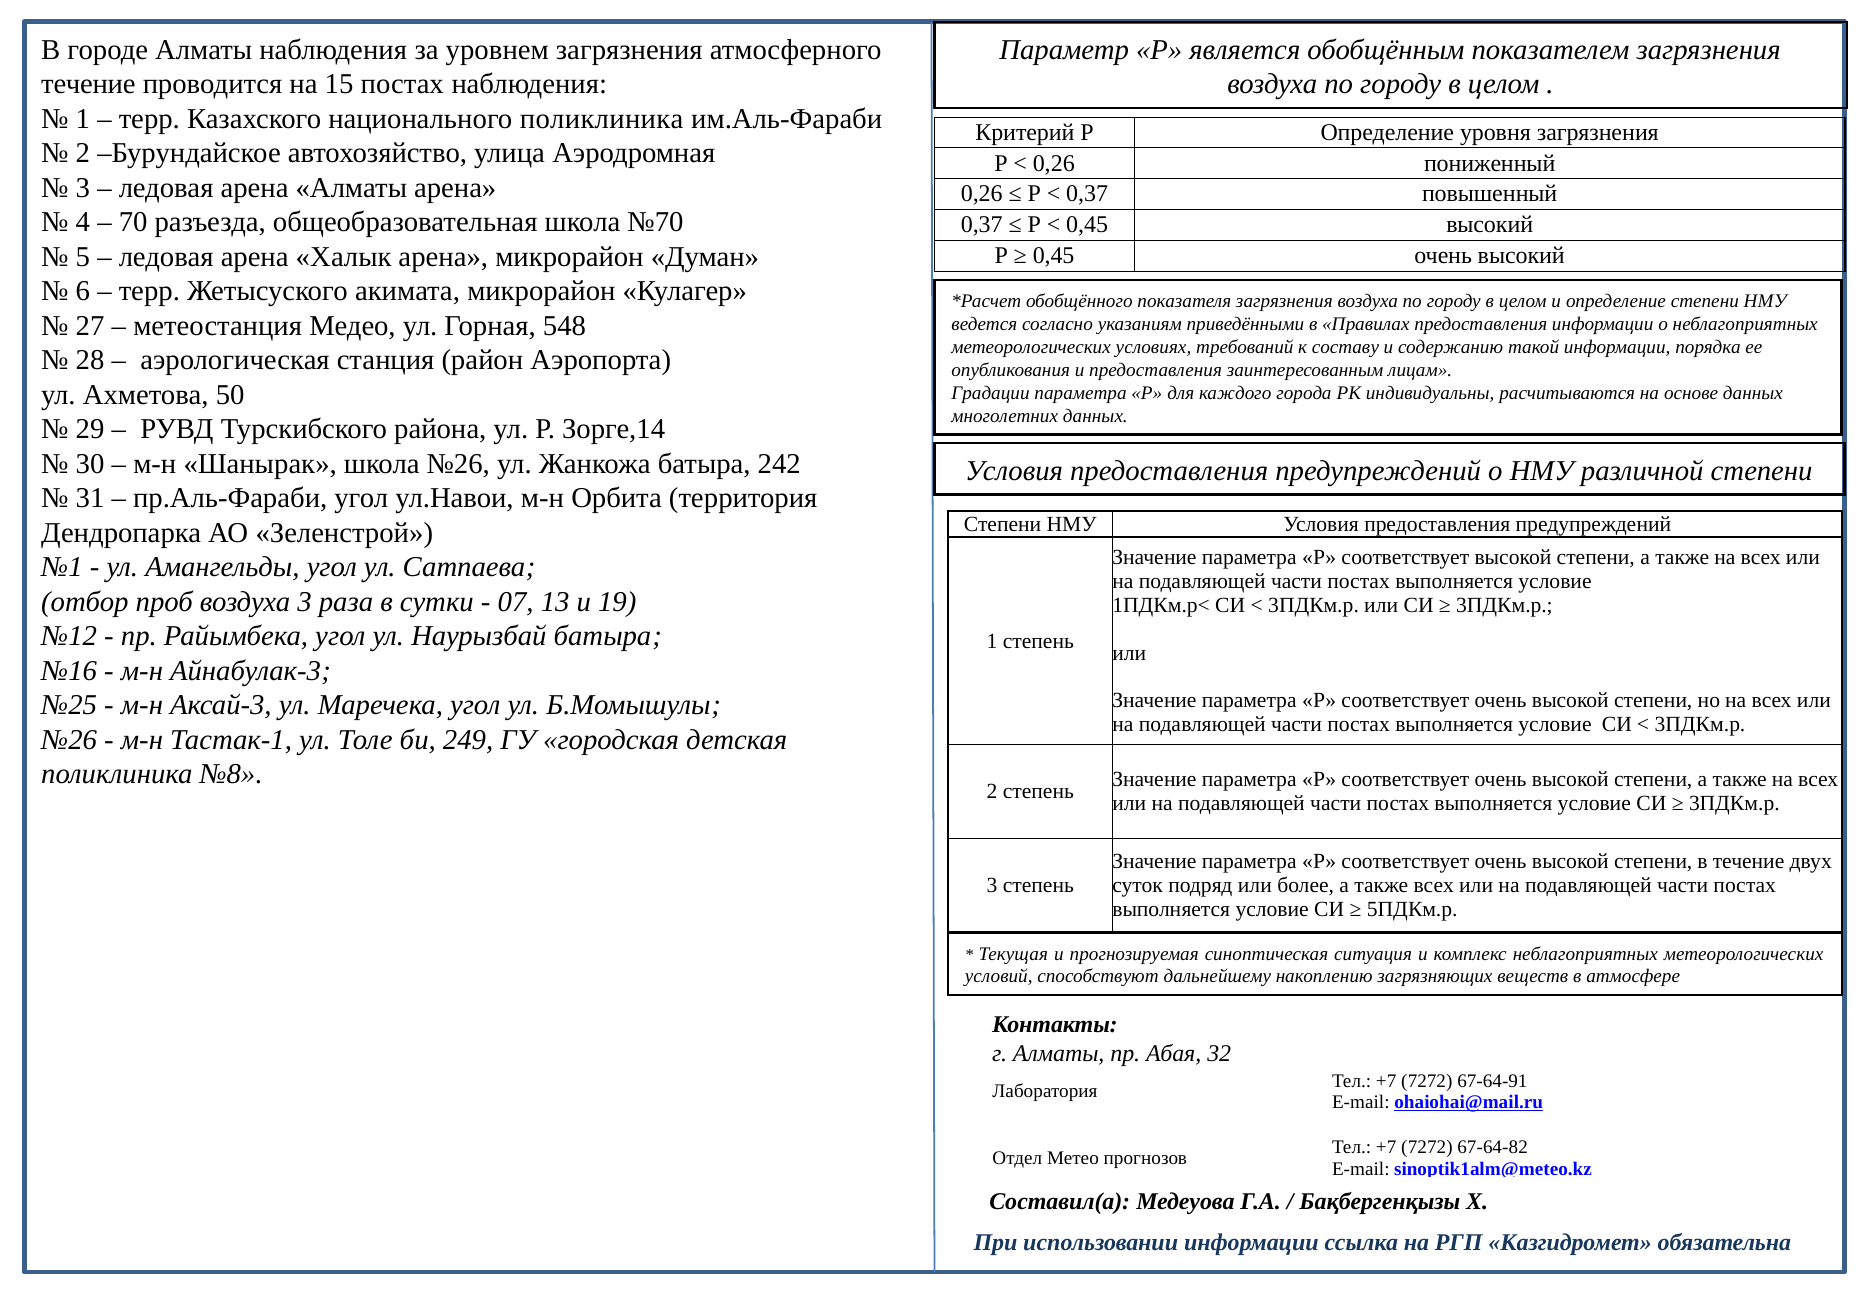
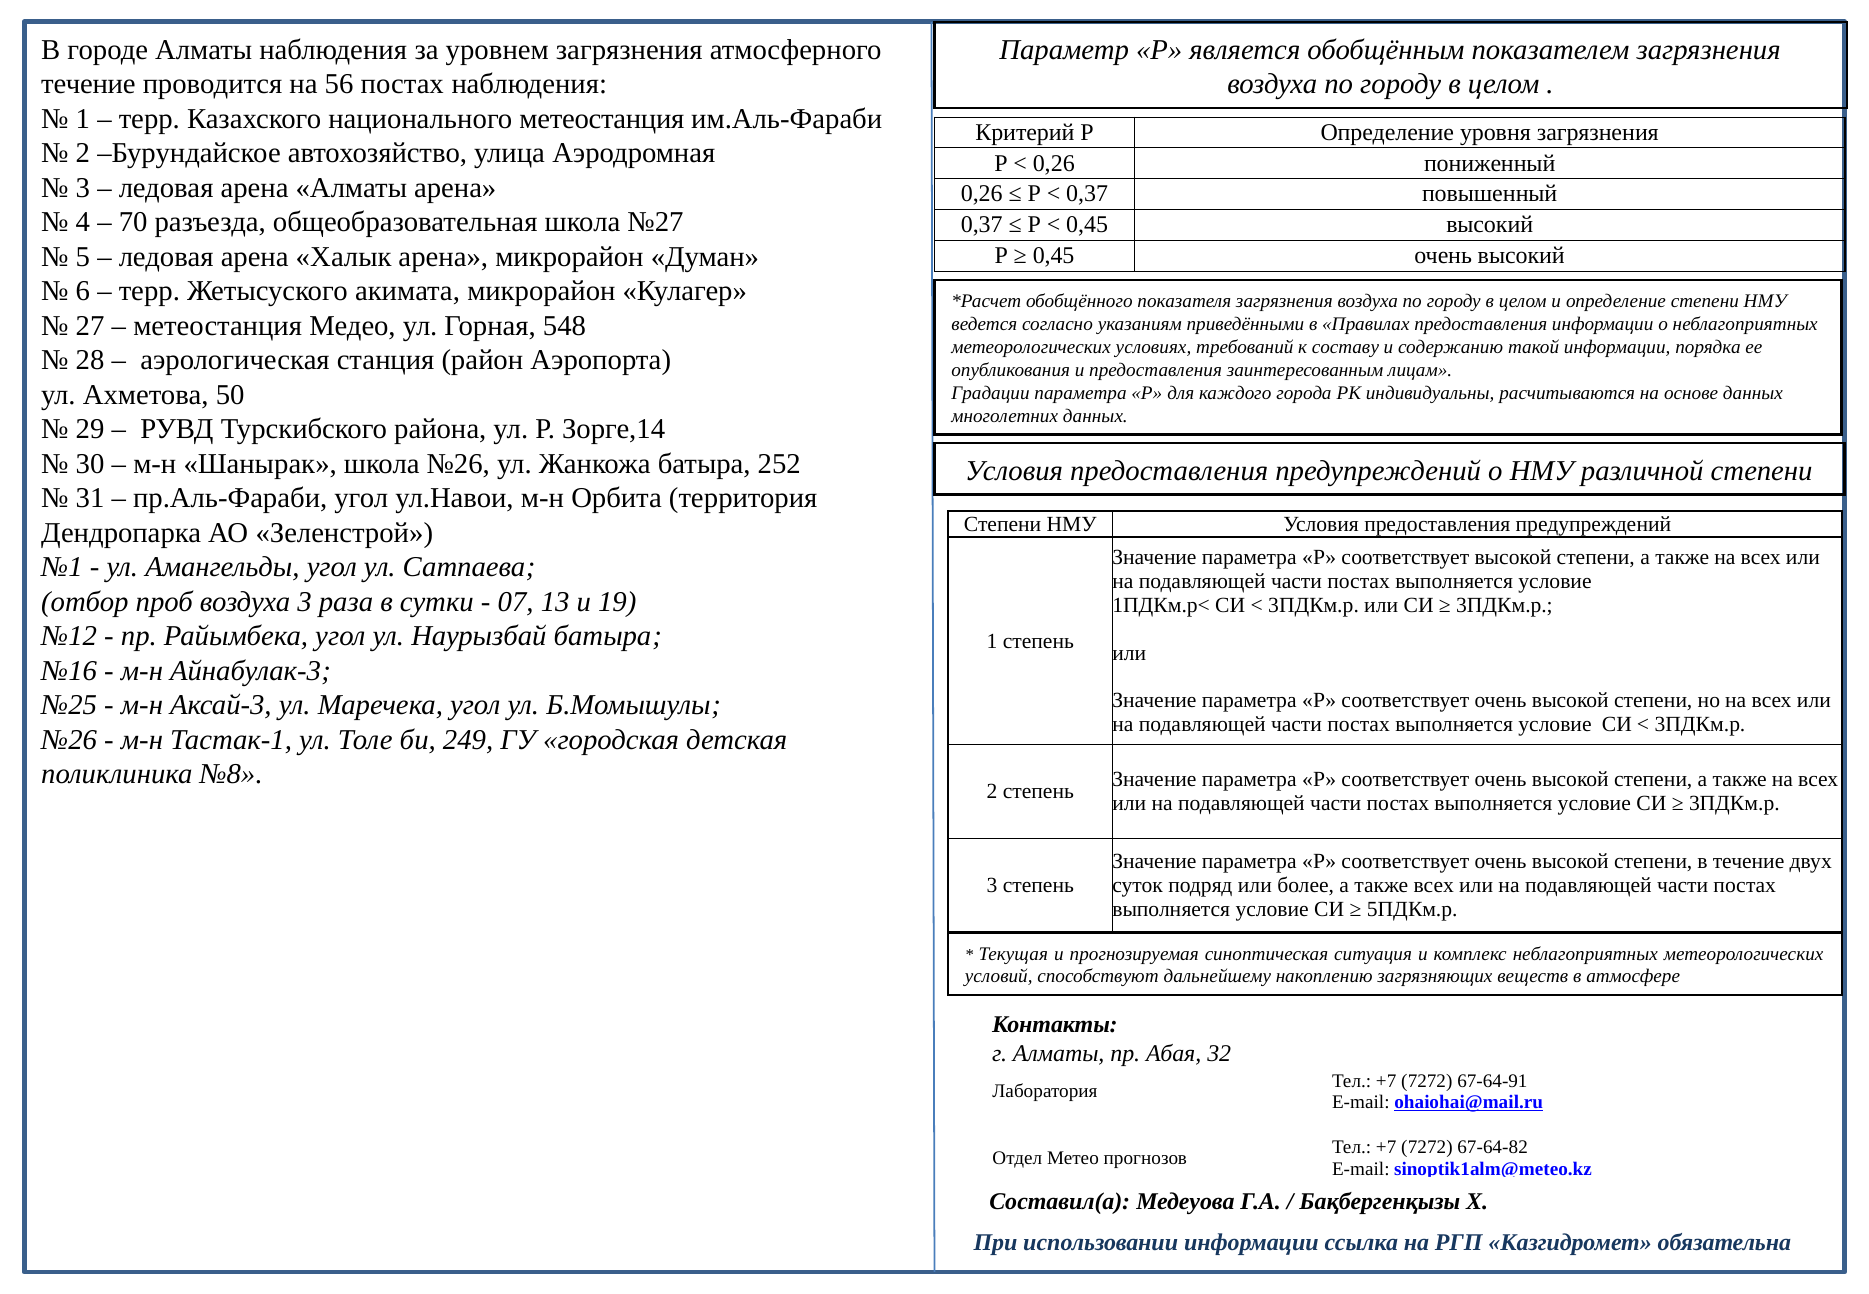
15: 15 -> 56
национального поликлиника: поликлиника -> метеостанция
№70: №70 -> №27
242: 242 -> 252
